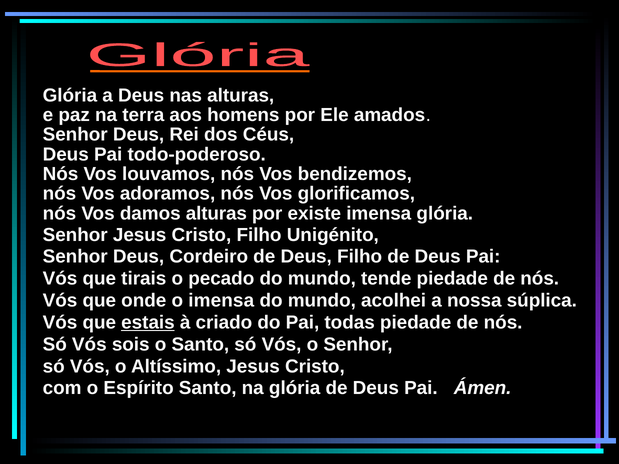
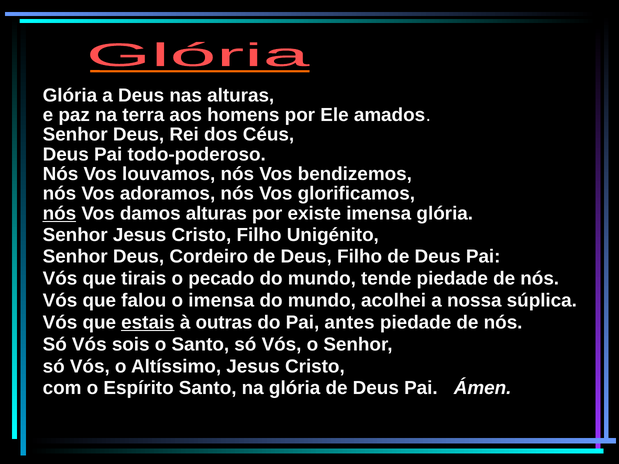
nós at (59, 213) underline: none -> present
onde: onde -> falou
criado: criado -> outras
todas: todas -> antes
